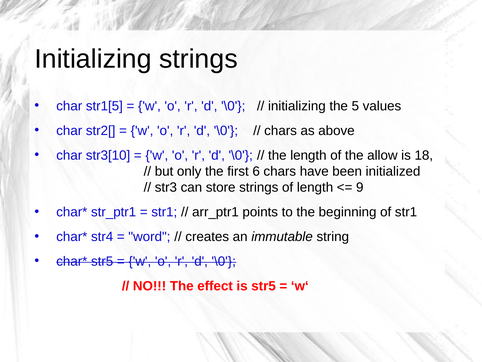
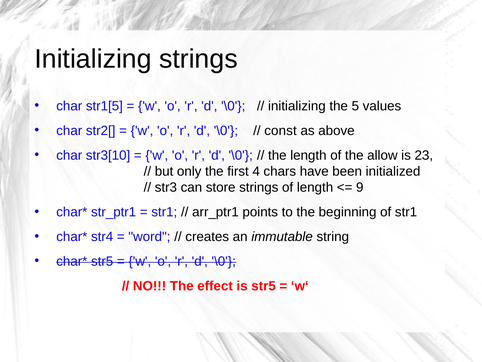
chars at (281, 130): chars -> const
18: 18 -> 23
6: 6 -> 4
